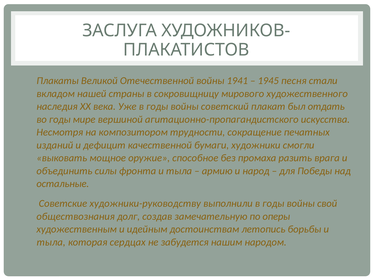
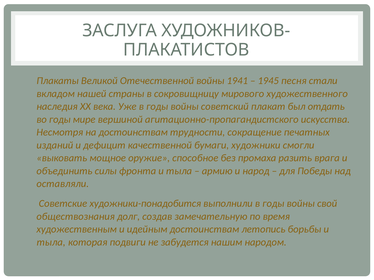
на композитором: композитором -> достоинствам
остальные: остальные -> оставляли
художники-руководству: художники-руководству -> художники-понадобится
оперы: оперы -> время
сердцах: сердцах -> подвиги
